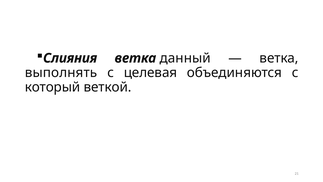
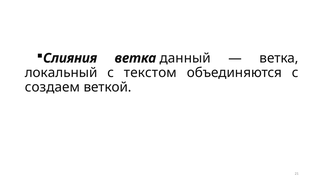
выполнять: выполнять -> локальный
целевая: целевая -> текстом
который: который -> создаем
